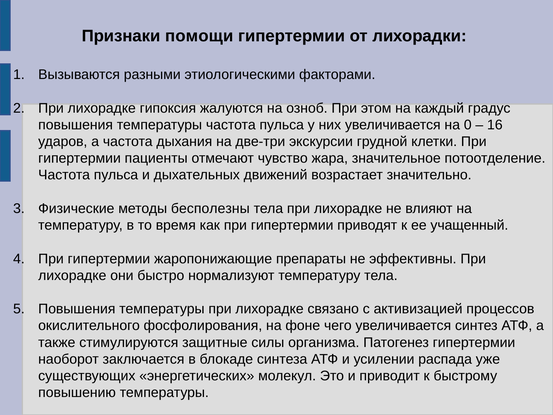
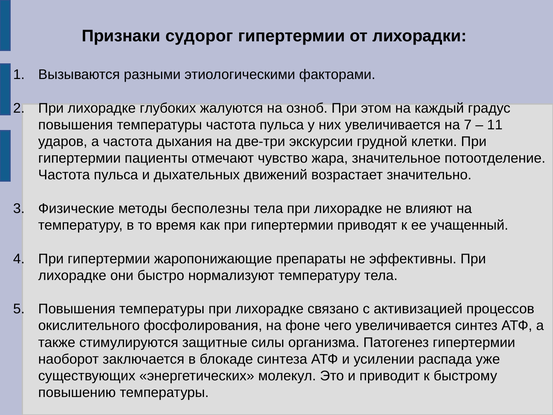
помощи: помощи -> судорог
гипоксия: гипоксия -> глубоких
0: 0 -> 7
16: 16 -> 11
